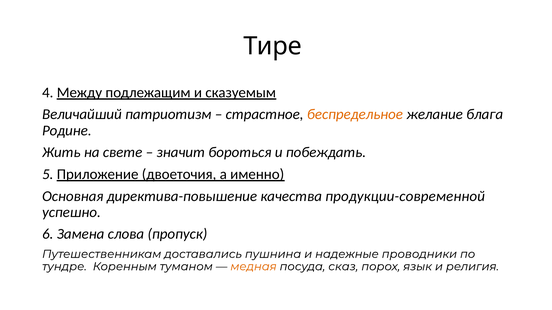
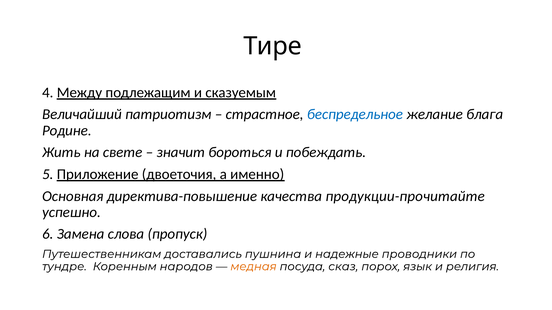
беспредельное colour: orange -> blue
продукции-современной: продукции-современной -> продукции-прочитайте
туманом: туманом -> народов
